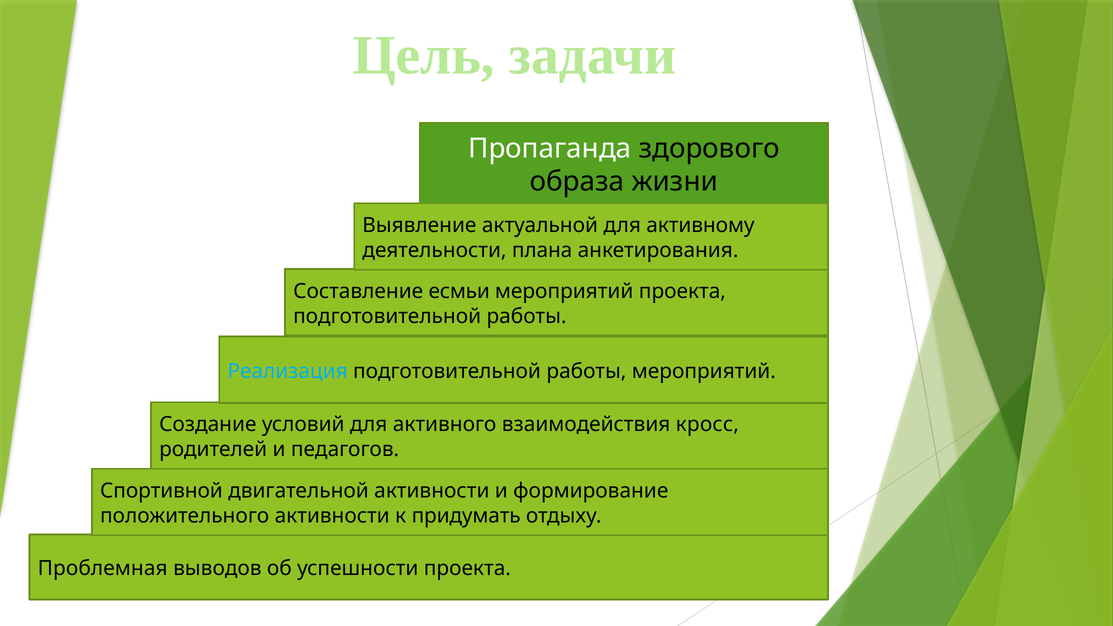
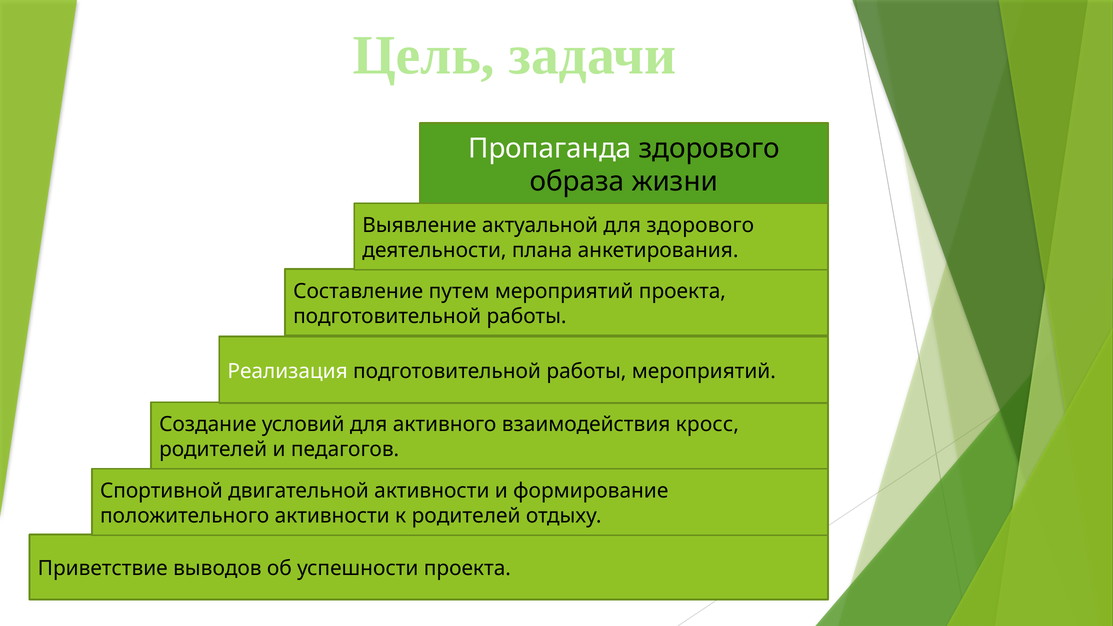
для активному: активному -> здорового
есмьи: есмьи -> путем
Реализация colour: light blue -> white
к придумать: придумать -> родителей
Проблемная: Проблемная -> Приветствие
